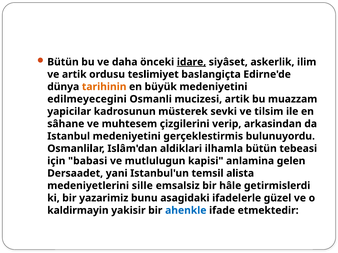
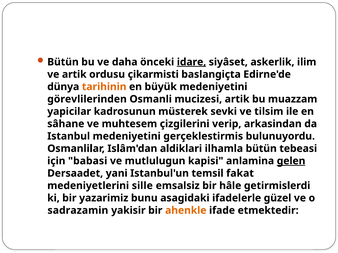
teslimiyet: teslimiyet -> çikarmisti
edilmeyecegini: edilmeyecegini -> görevlilerinden
gelen underline: none -> present
alista: alista -> fakat
kaldirmayin: kaldirmayin -> sadrazamin
ahenkle colour: blue -> orange
